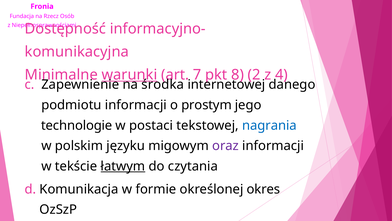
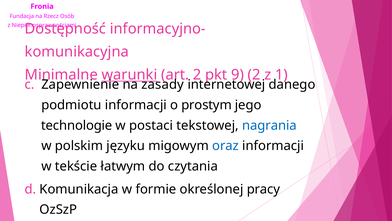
art 7: 7 -> 2
8: 8 -> 9
4: 4 -> 1
środka: środka -> zasady
oraz colour: purple -> blue
łatwym underline: present -> none
okres: okres -> pracy
